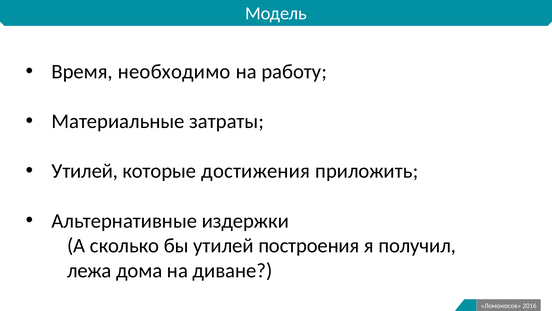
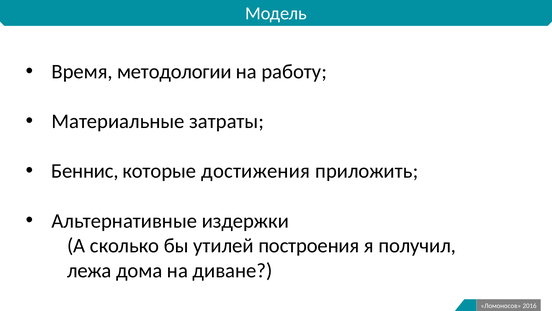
необходимо: необходимо -> методологии
Утилей at (85, 171): Утилей -> Беннис
